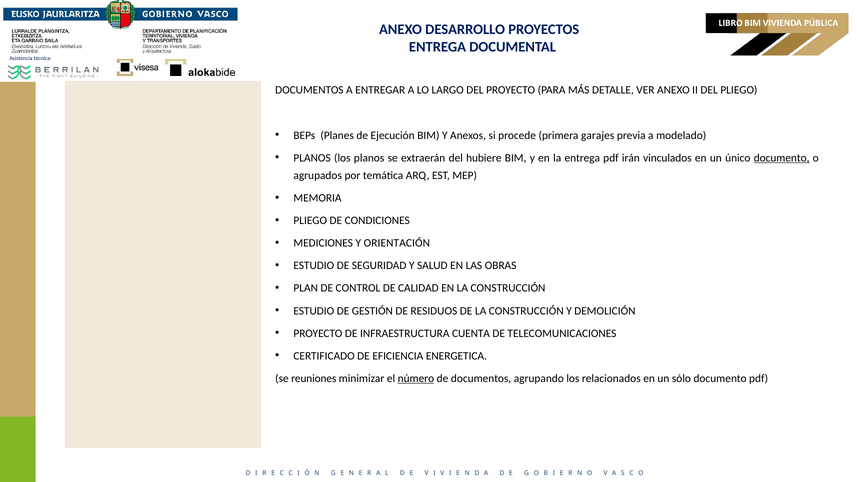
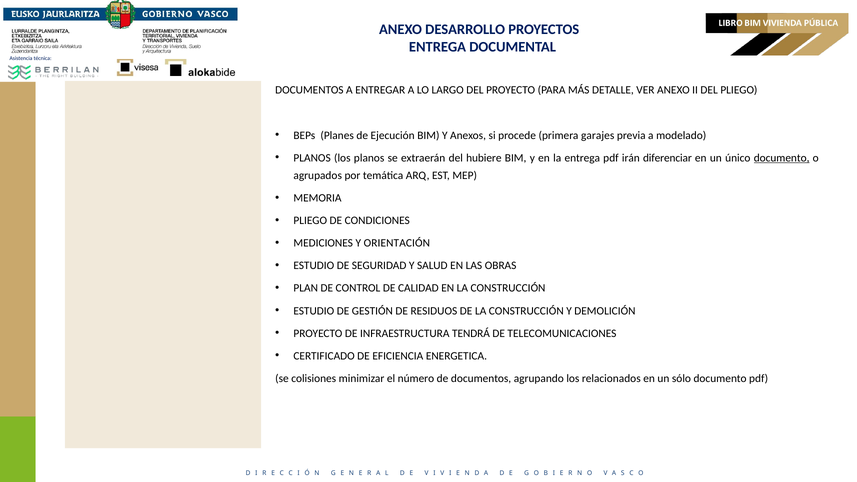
vinculados: vinculados -> diferenciar
CUENTA: CUENTA -> TENDRÁ
reuniones: reuniones -> colisiones
número underline: present -> none
